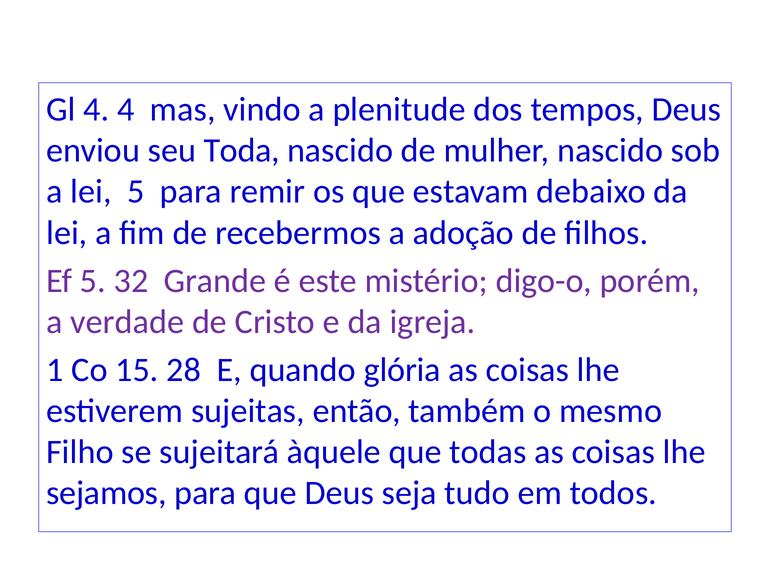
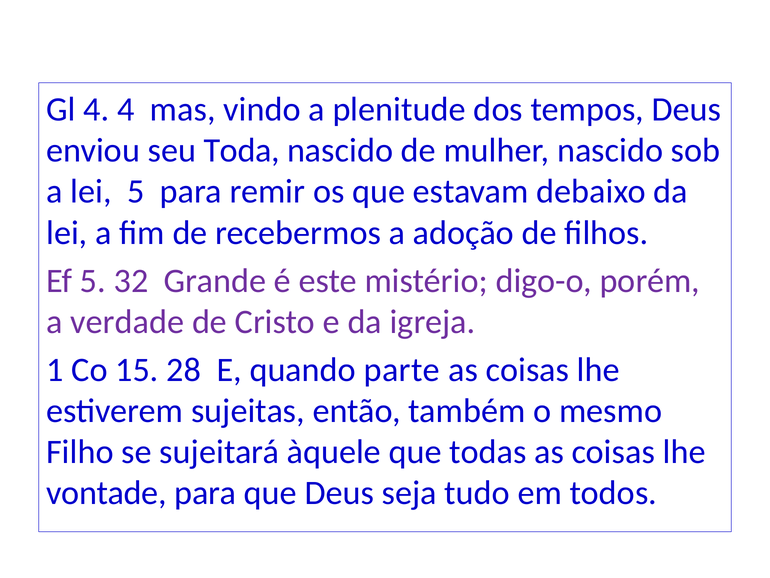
glória: glória -> parte
sejamos: sejamos -> vontade
